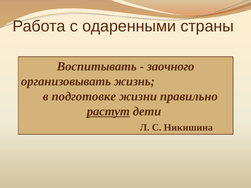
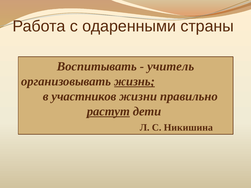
заочного: заочного -> учитель
жизнь underline: none -> present
подготовке: подготовке -> участников
